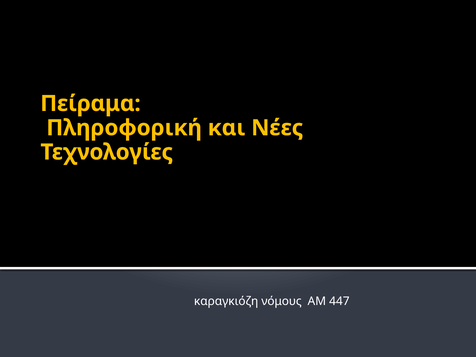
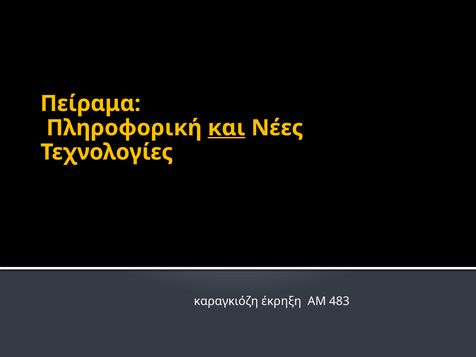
και underline: none -> present
νόμους: νόμους -> έκρηξη
447: 447 -> 483
